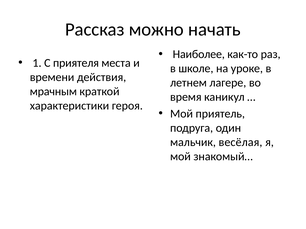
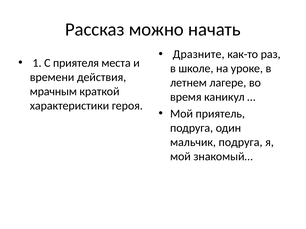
Наиболее: Наиболее -> Дразните
мальчик весёлая: весёлая -> подруга
